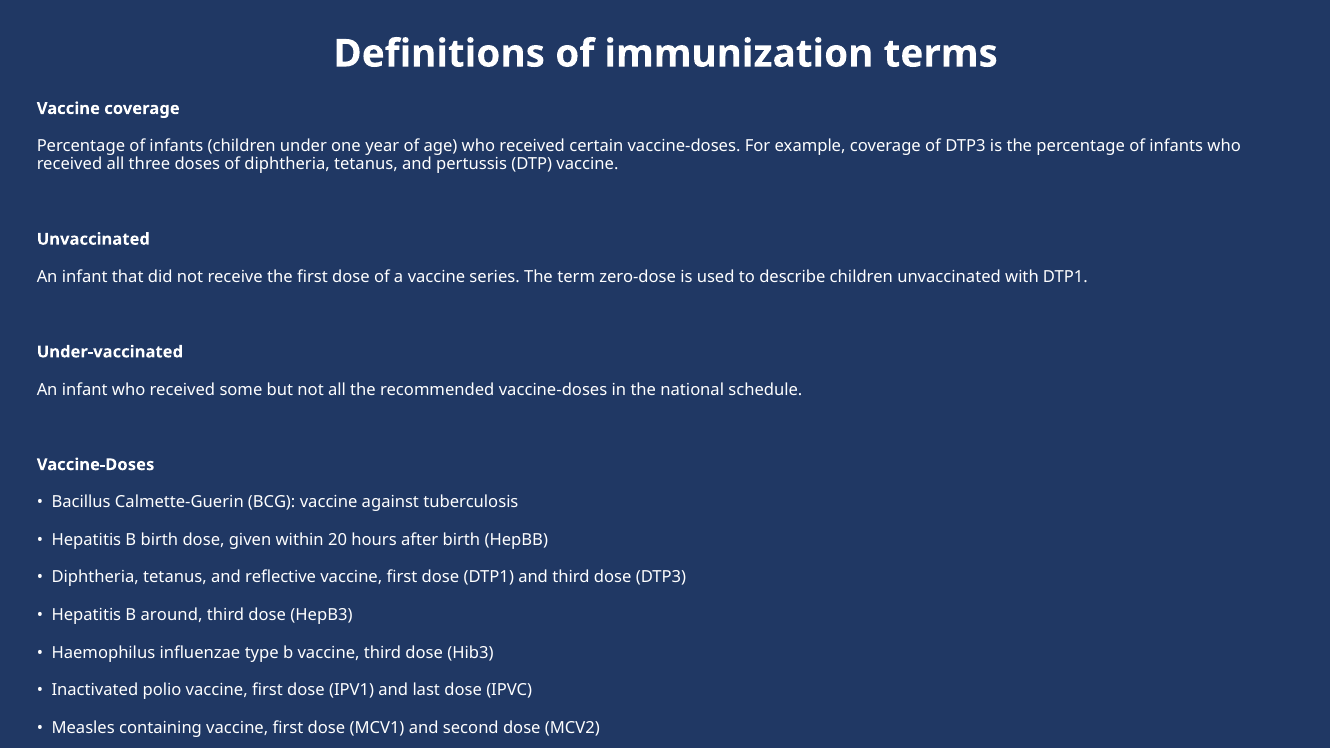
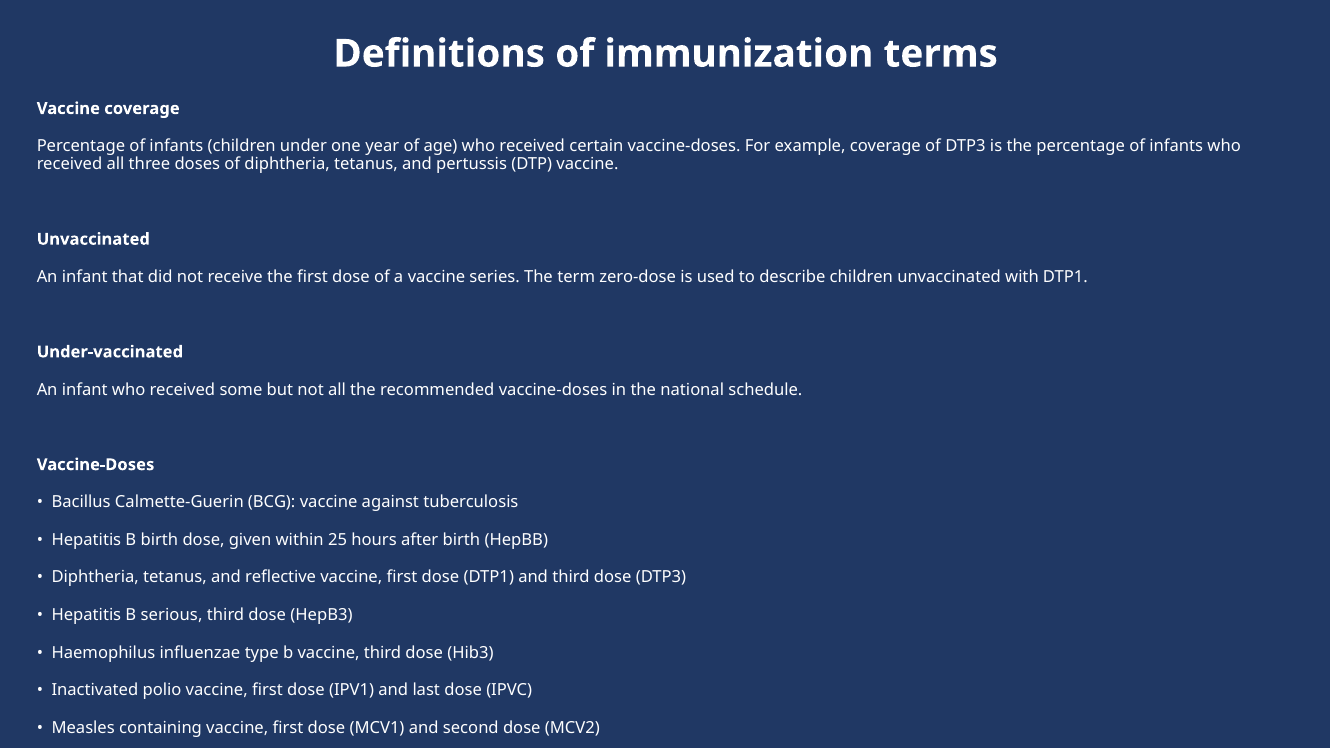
20: 20 -> 25
around: around -> serious
